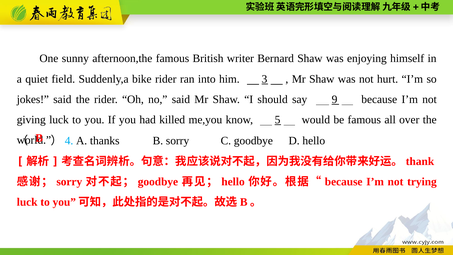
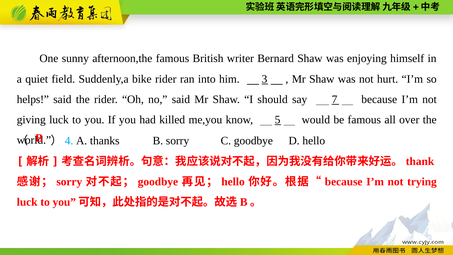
jokes: jokes -> helps
9: 9 -> 7
